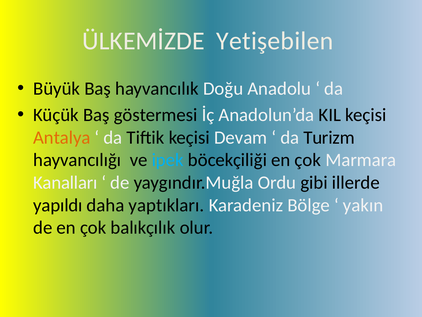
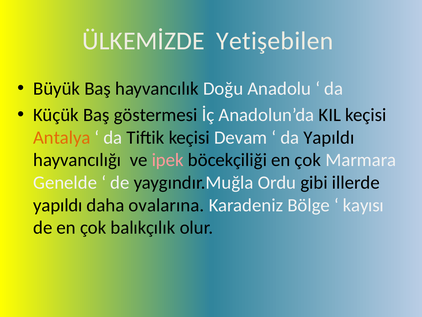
da Turizm: Turizm -> Yapıldı
ipek colour: light blue -> pink
Kanalları: Kanalları -> Genelde
yaptıkları: yaptıkları -> ovalarına
yakın: yakın -> kayısı
